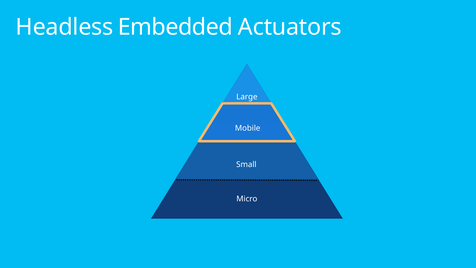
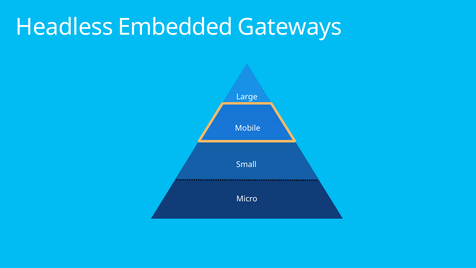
Actuators: Actuators -> Gateways
